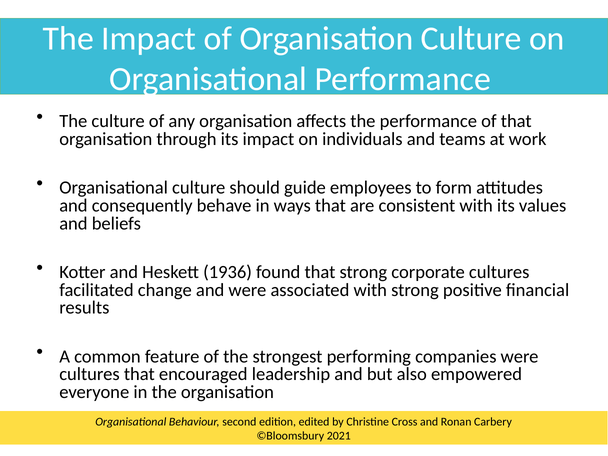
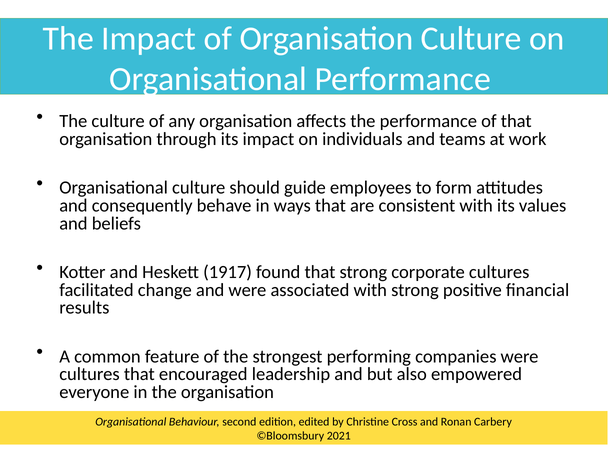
1936: 1936 -> 1917
